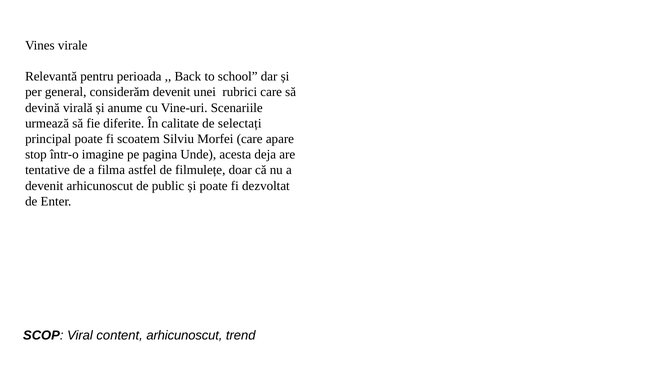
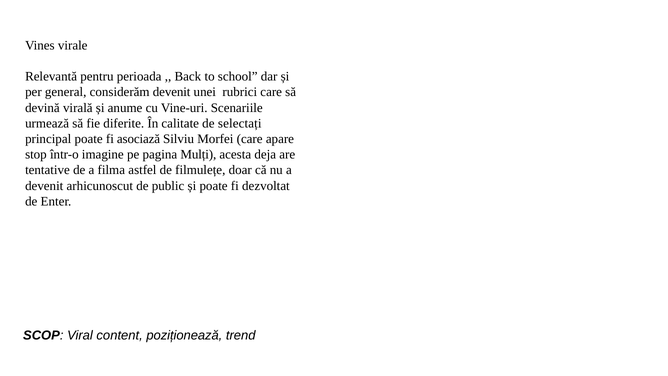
scoatem: scoatem -> asociază
Unde: Unde -> Mulți
content arhicunoscut: arhicunoscut -> poziționează
